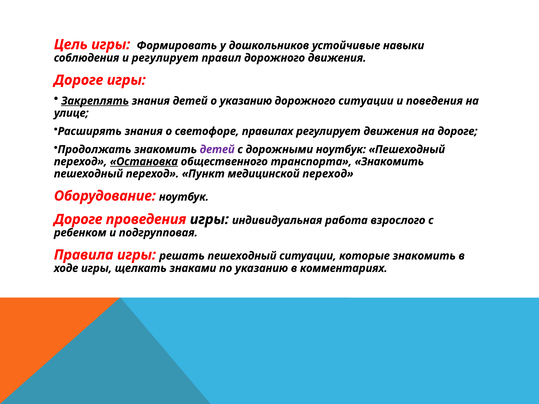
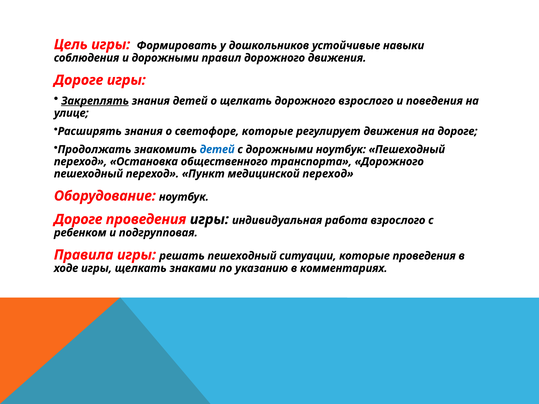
и регулирует: регулирует -> дорожными
о указанию: указанию -> щелкать
дорожного ситуации: ситуации -> взрослого
светофоре правилах: правилах -> которые
детей at (217, 150) colour: purple -> blue
Остановка underline: present -> none
транспорта Знакомить: Знакомить -> Дорожного
которые знакомить: знакомить -> проведения
